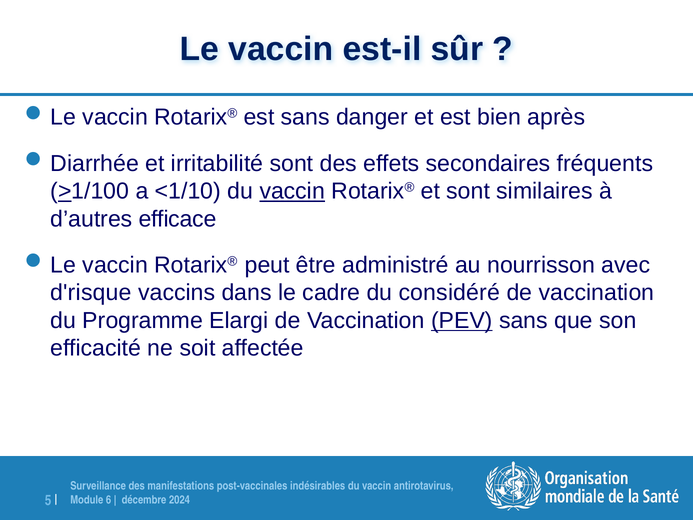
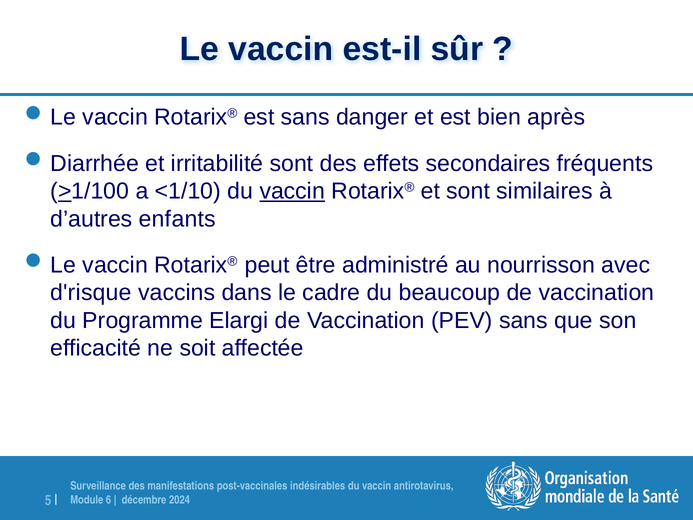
efficace: efficace -> enfants
considéré: considéré -> beaucoup
PEV underline: present -> none
